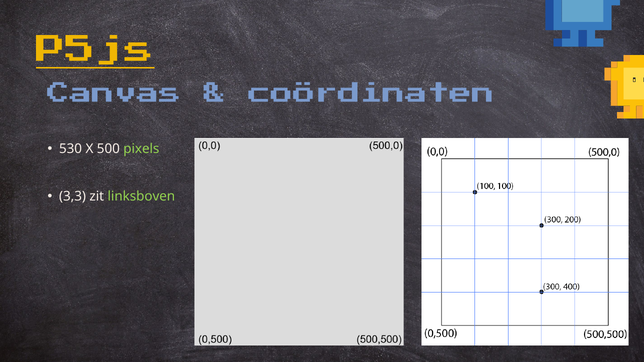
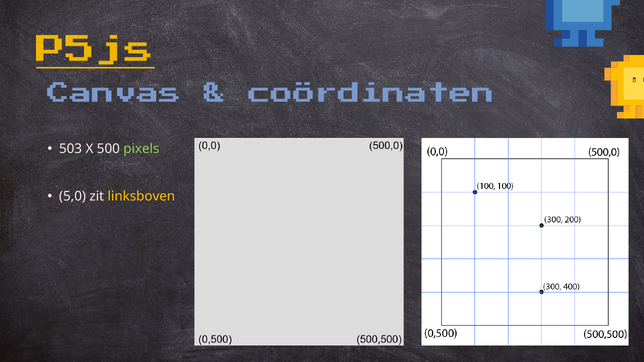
530: 530 -> 503
3,3: 3,3 -> 5,0
linksboven colour: light green -> yellow
